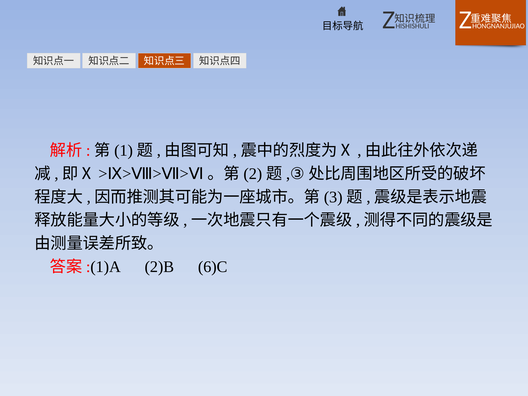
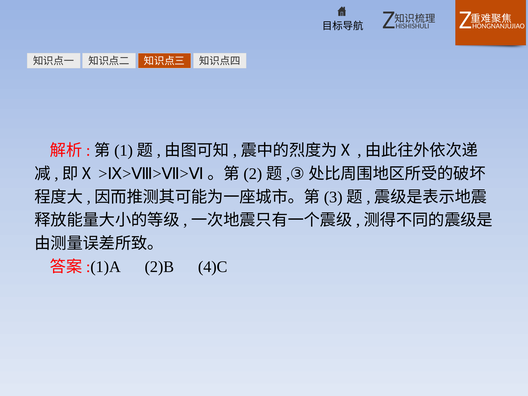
6)C: 6)C -> 4)C
